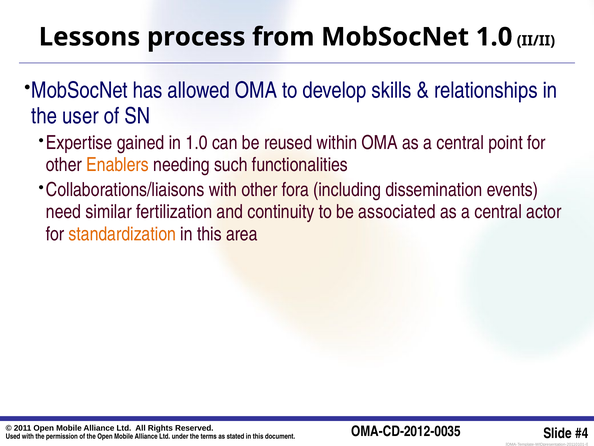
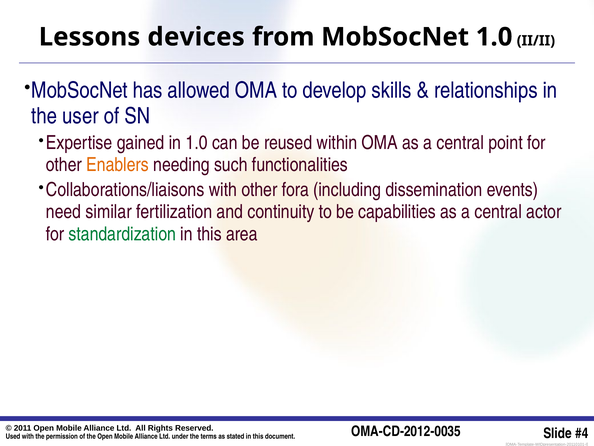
process: process -> devices
associated: associated -> capabilities
standardization colour: orange -> green
